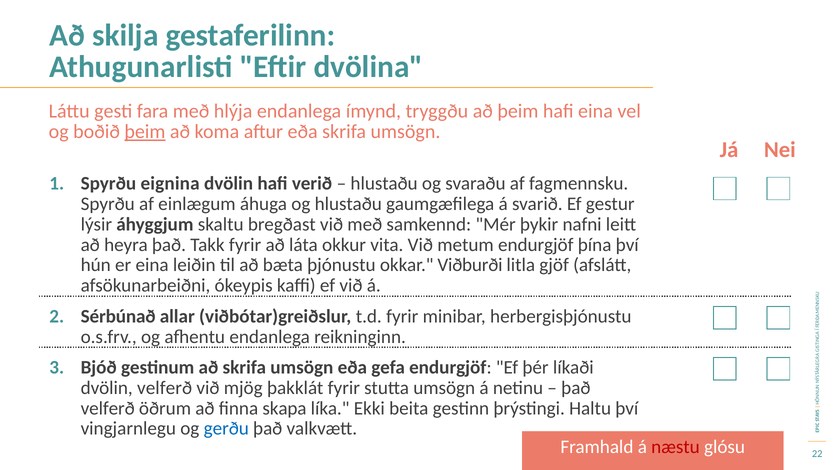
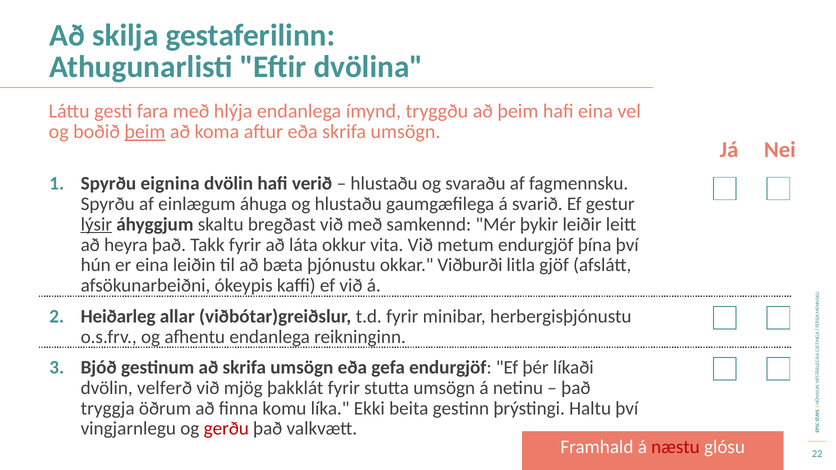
lýsir underline: none -> present
nafni: nafni -> leiðir
Sérbúnað: Sérbúnað -> Heiðarleg
velferð at (108, 409): velferð -> tryggja
skapa: skapa -> komu
gerðu colour: blue -> red
